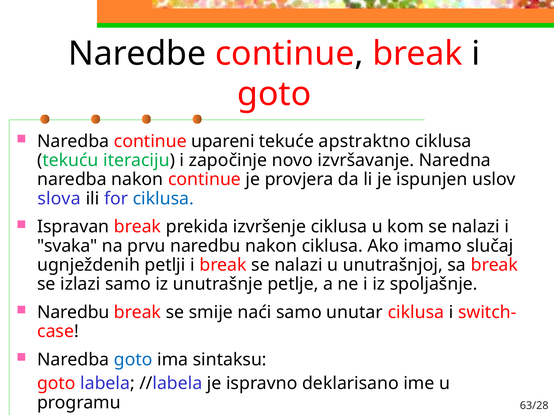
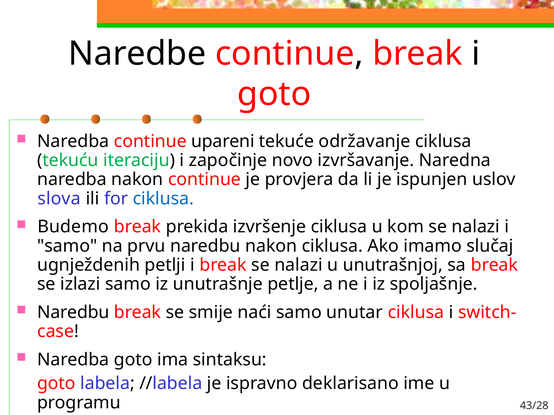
apstraktno: apstraktno -> održavanje
Ispravan: Ispravan -> Budemo
svaka at (67, 246): svaka -> samo
goto at (133, 360) colour: blue -> black
63/28: 63/28 -> 43/28
